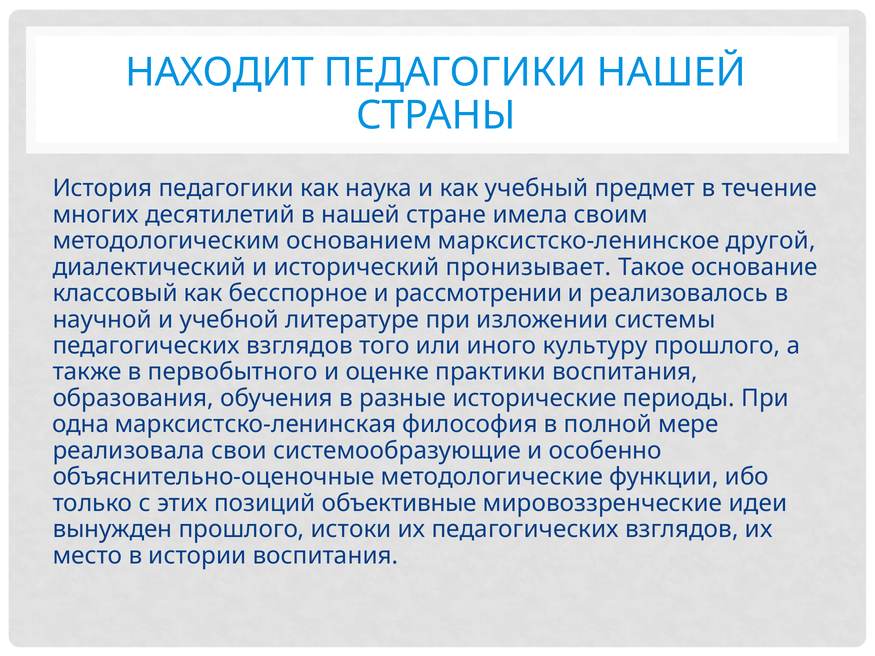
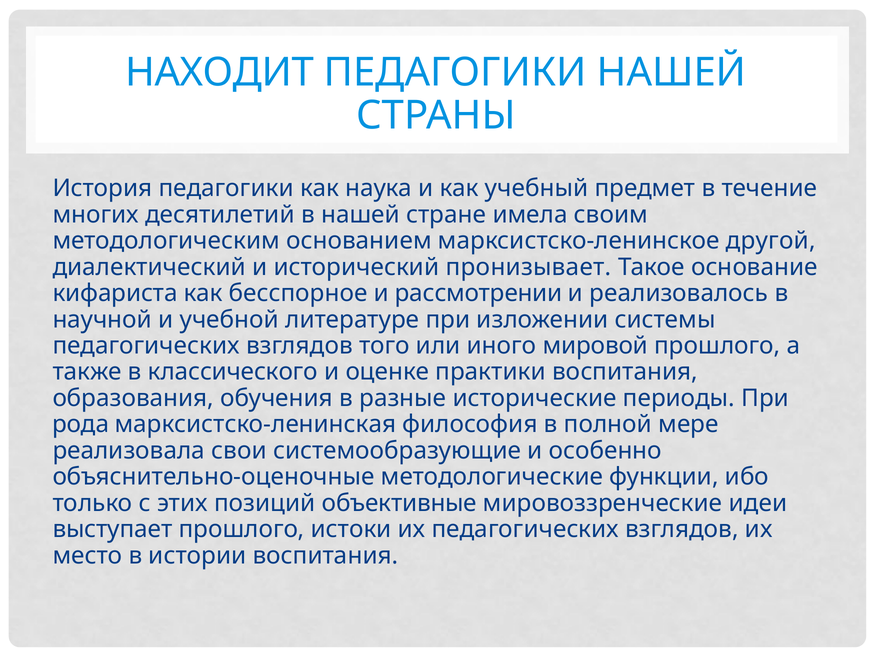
классовый: классовый -> кифариста
культуру: культуру -> мировой
первобытного: первобытного -> классического
одна: одна -> рода
вынужден: вынужден -> выступает
